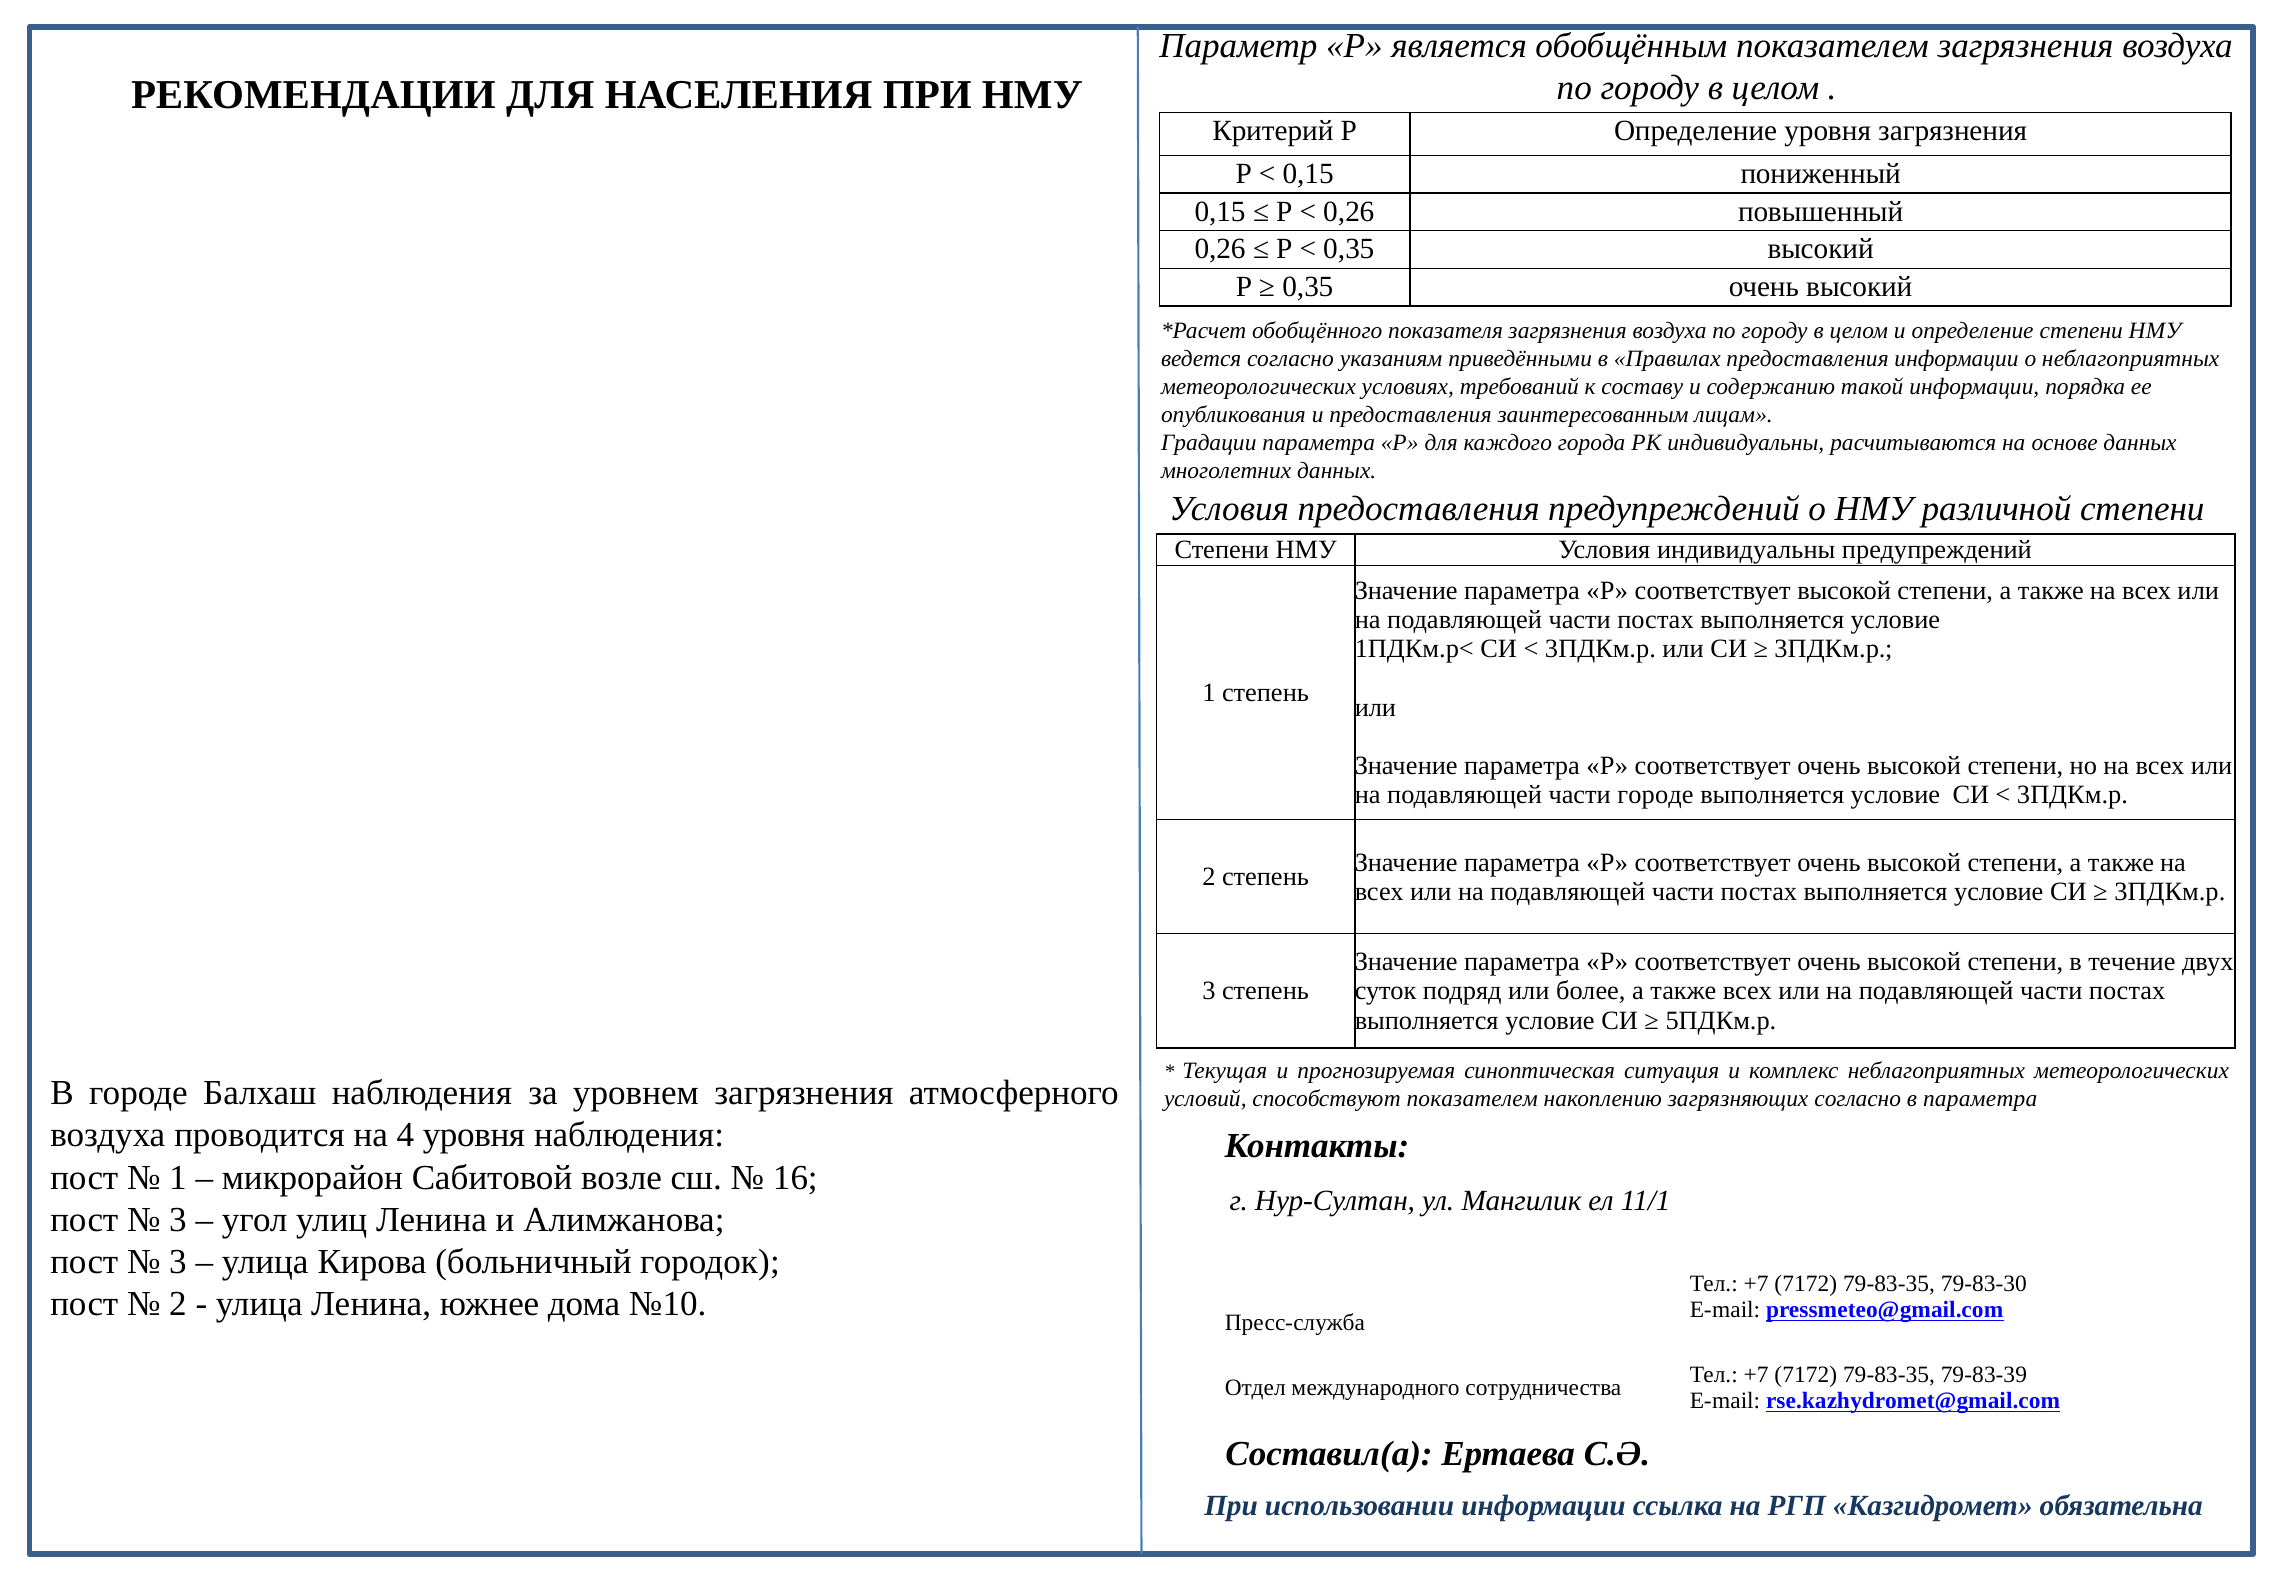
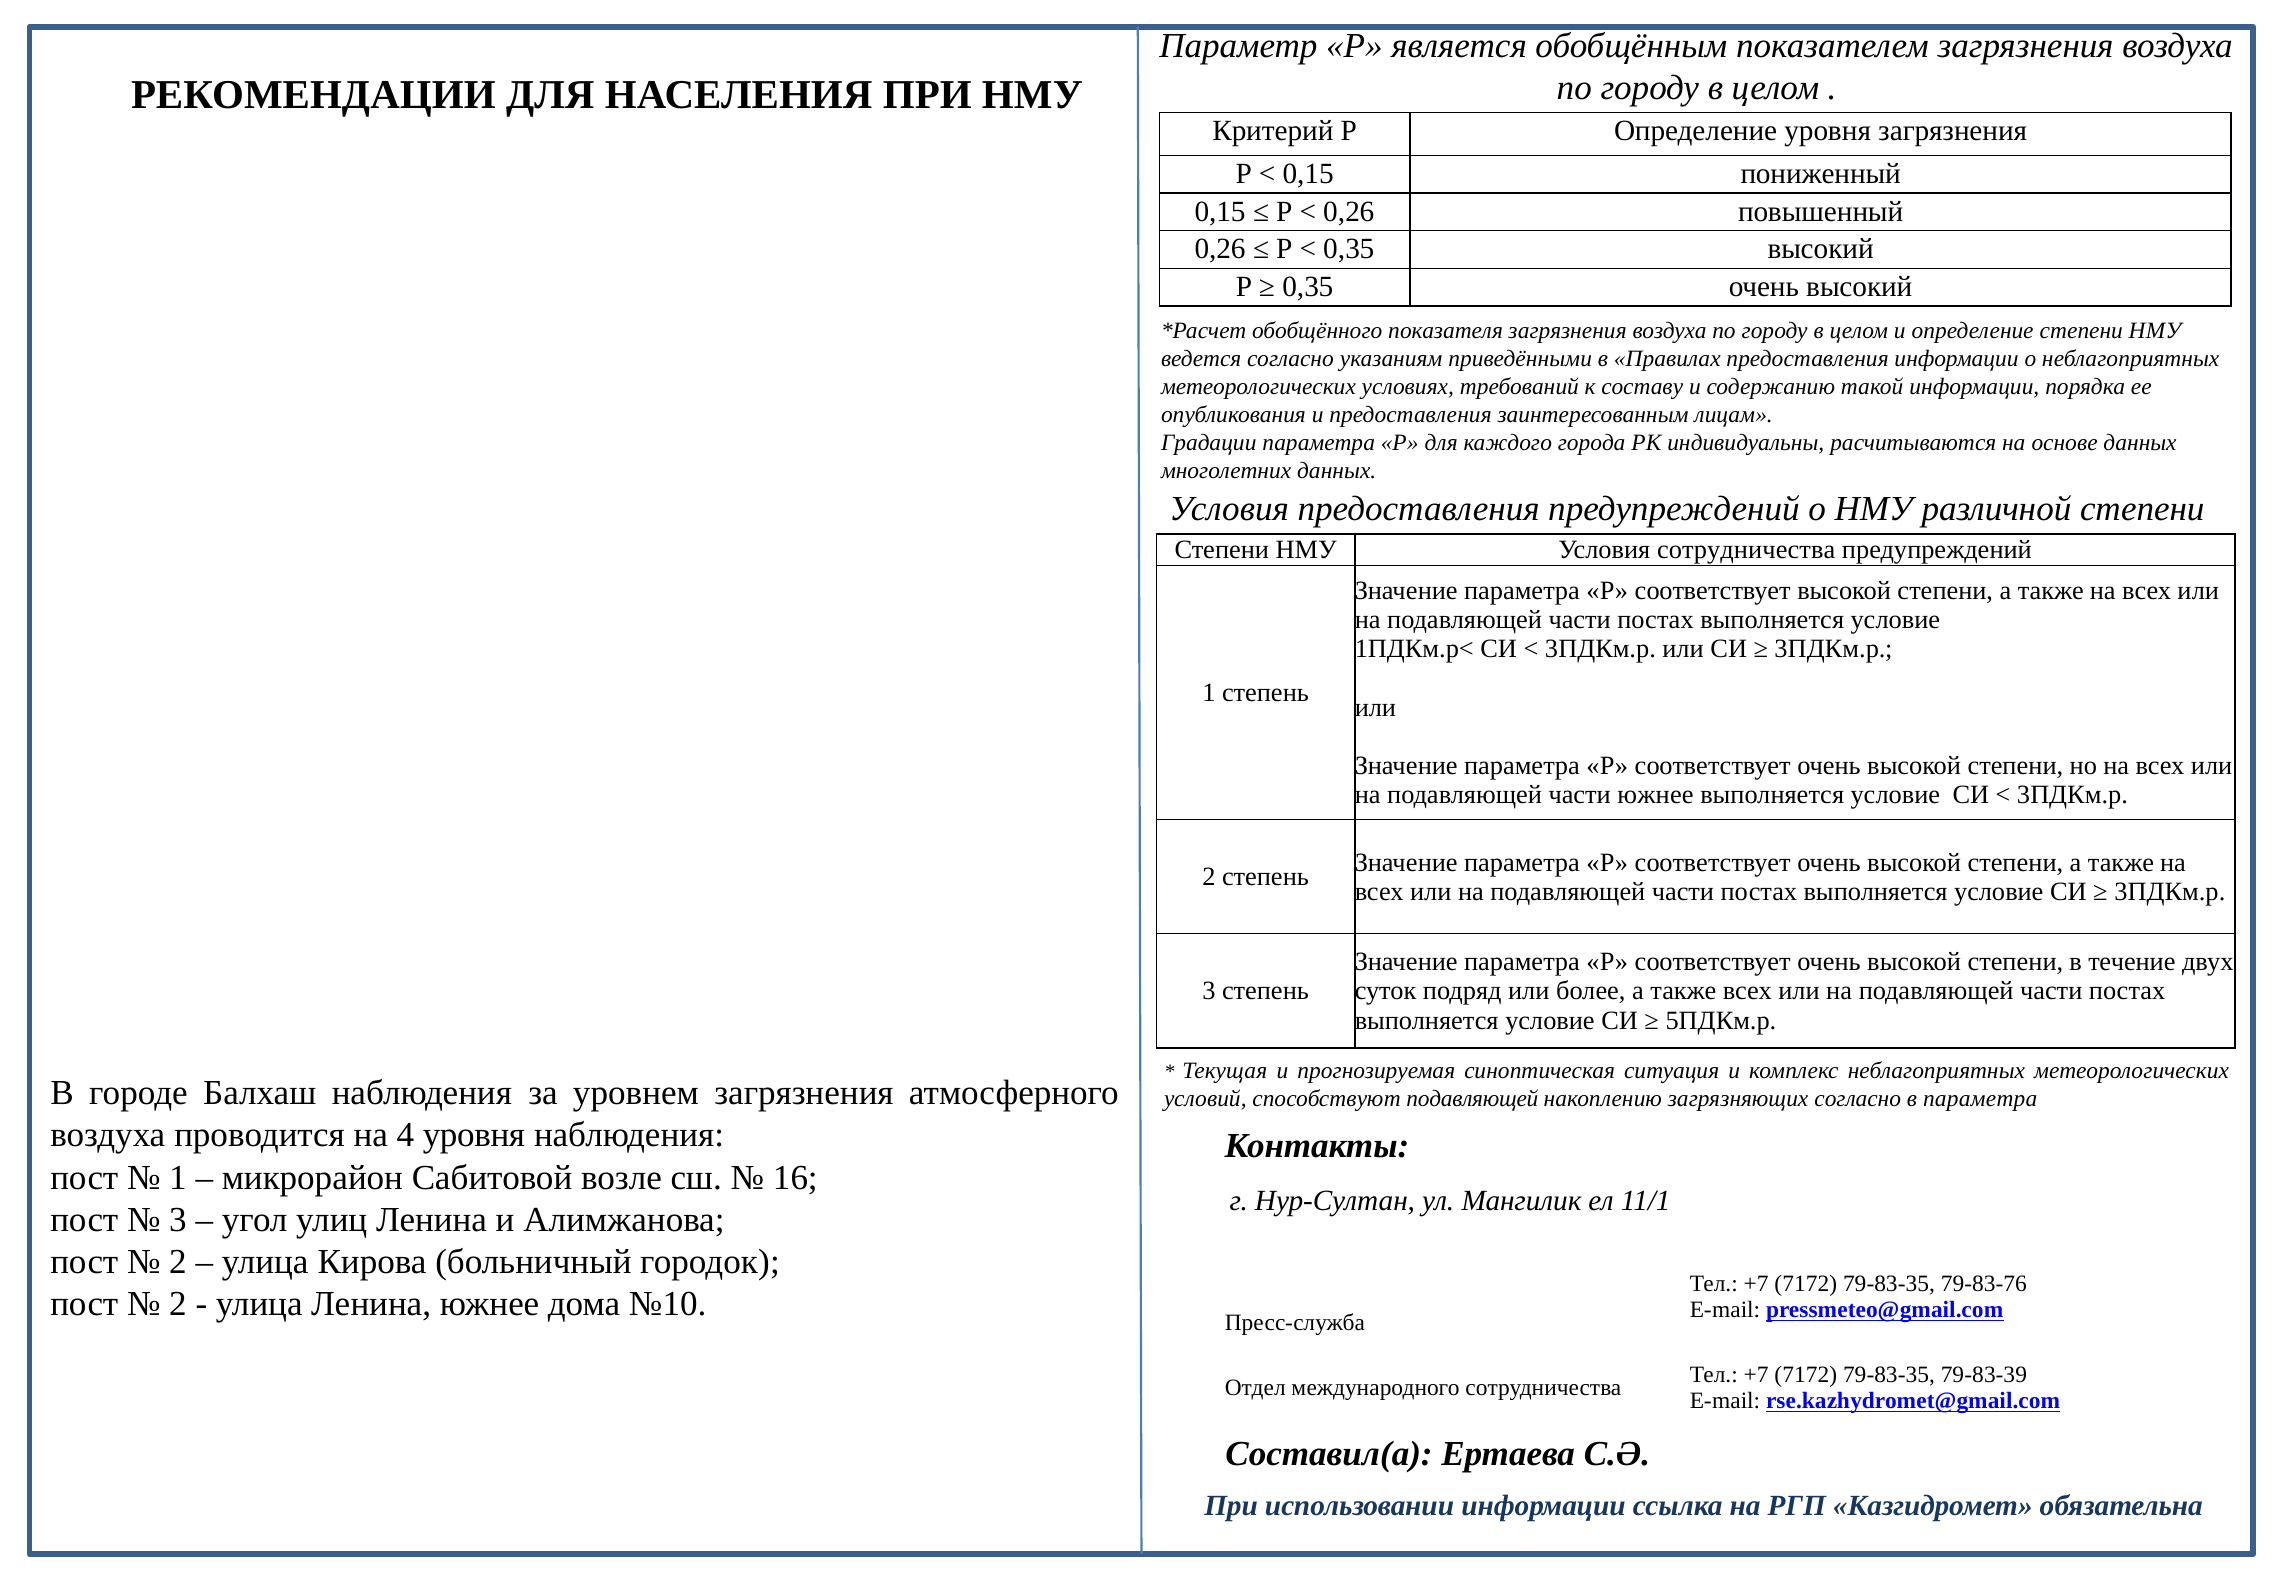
Условия индивидуальны: индивидуальны -> сотрудничества
части городе: городе -> южнее
способствуют показателем: показателем -> подавляющей
3 at (178, 1261): 3 -> 2
79-83-30: 79-83-30 -> 79-83-76
